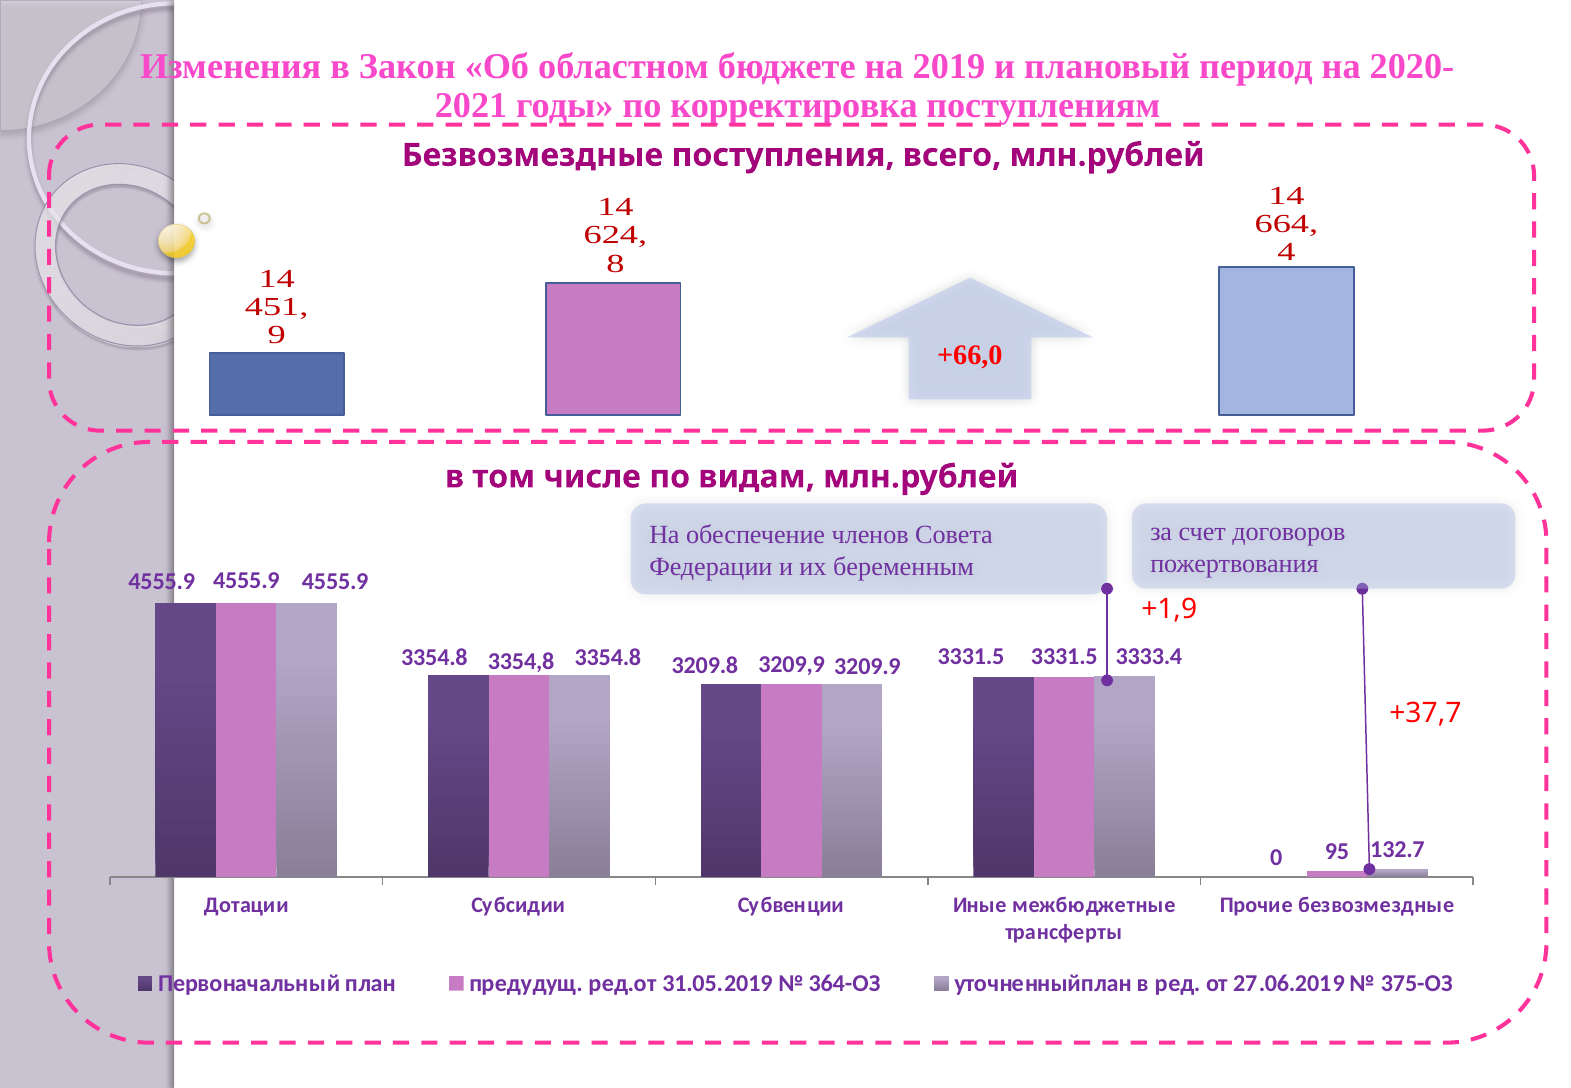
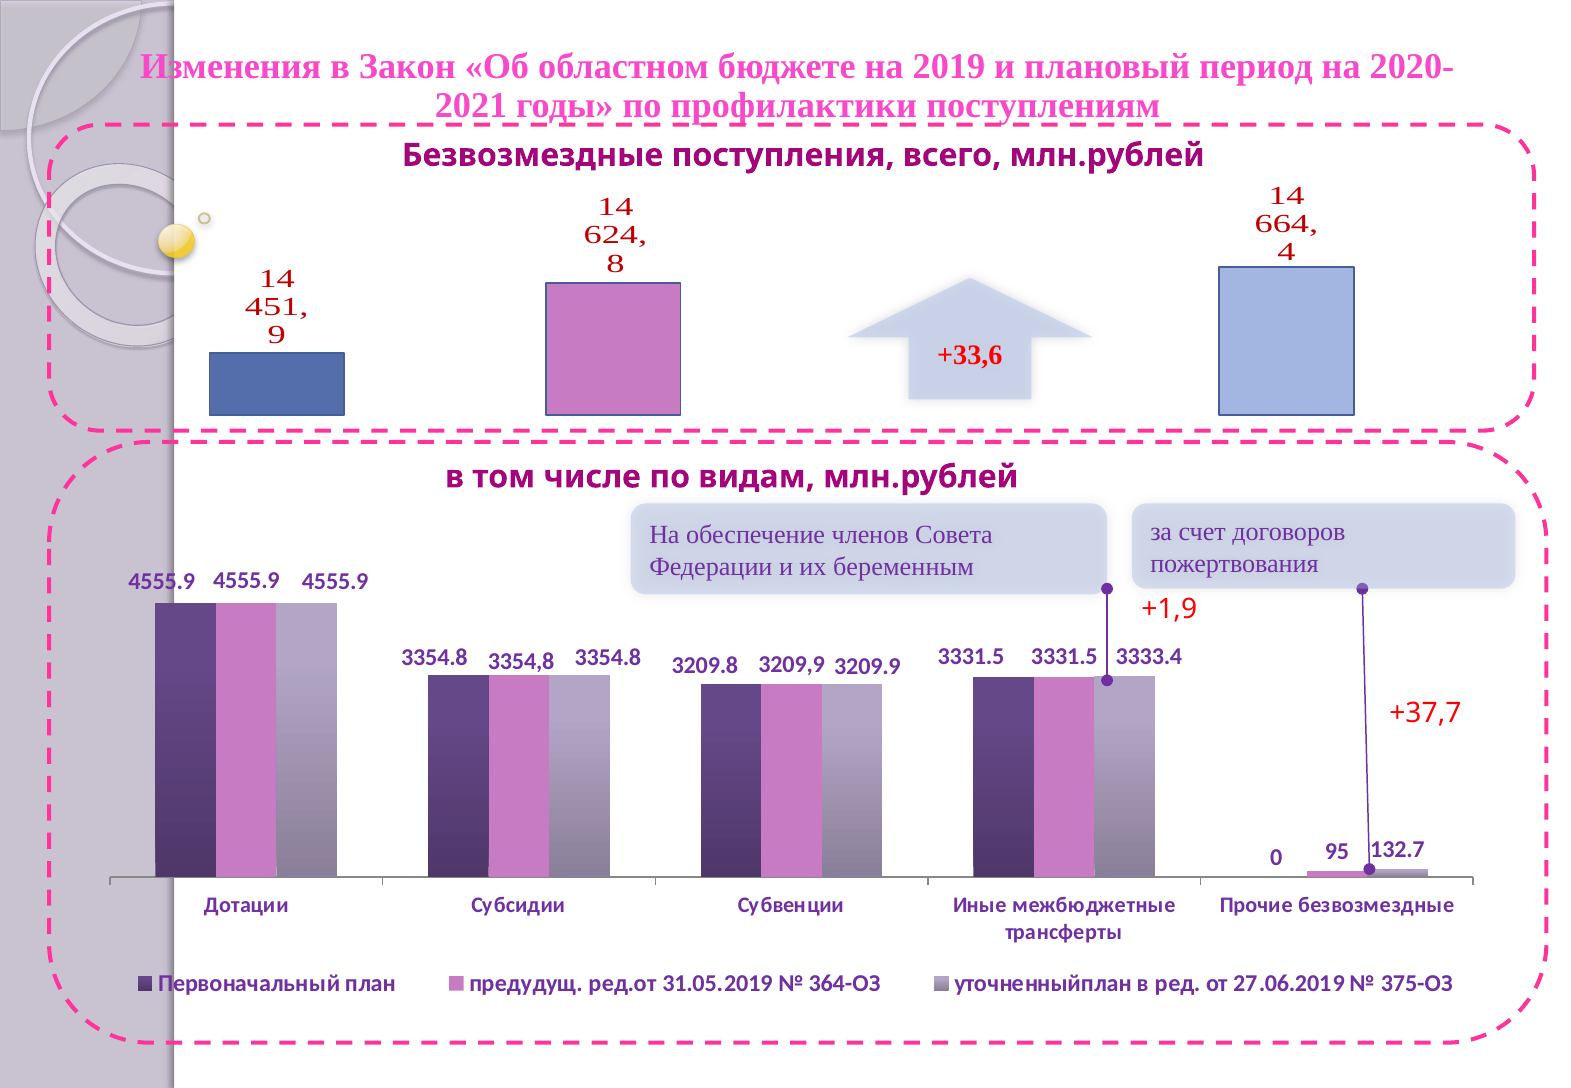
корректировка: корректировка -> профилактики
+66,0: +66,0 -> +33,6
